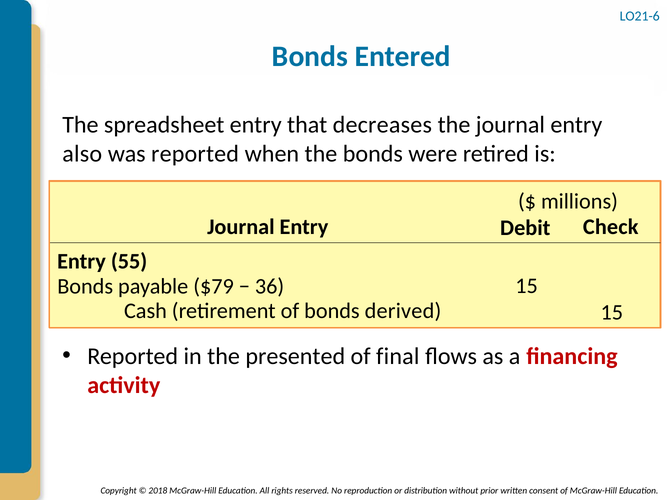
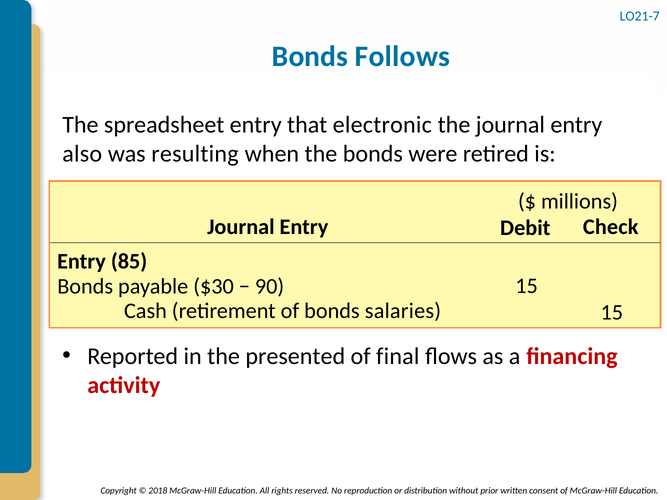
LO21-6: LO21-6 -> LO21-7
Entered: Entered -> Follows
decreases: decreases -> electronic
was reported: reported -> resulting
55: 55 -> 85
$79: $79 -> $30
36: 36 -> 90
derived: derived -> salaries
